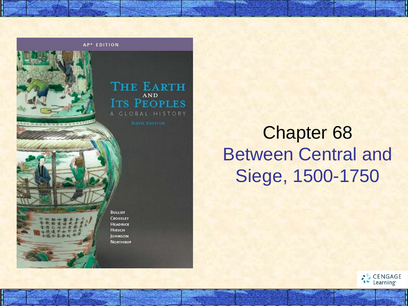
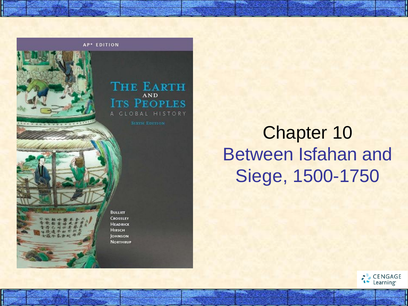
68: 68 -> 10
Central: Central -> Isfahan
